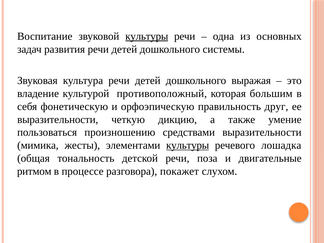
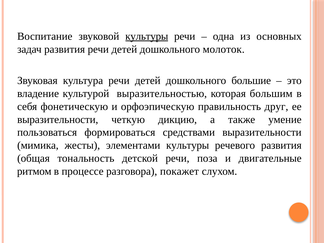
системы: системы -> молоток
выражая: выражая -> большие
противоположный: противоположный -> выразительностью
произношению: произношению -> формироваться
культуры at (188, 145) underline: present -> none
речевого лошадка: лошадка -> развития
